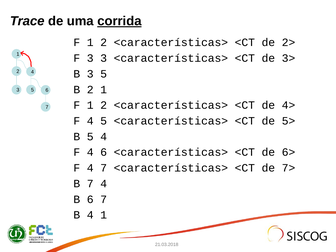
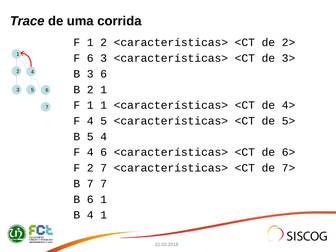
corrida underline: present -> none
F 3: 3 -> 6
3 5: 5 -> 6
2 at (104, 105): 2 -> 1
4 at (90, 168): 4 -> 2
7 4: 4 -> 7
B 6 7: 7 -> 1
